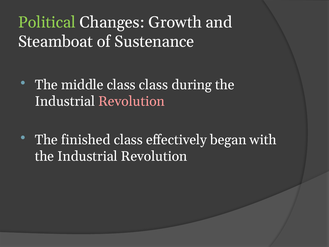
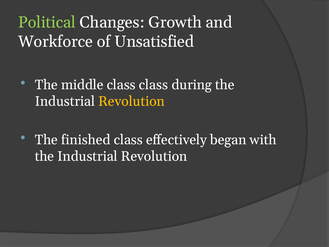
Steamboat: Steamboat -> Workforce
Sustenance: Sustenance -> Unsatisfied
Revolution at (132, 101) colour: pink -> yellow
